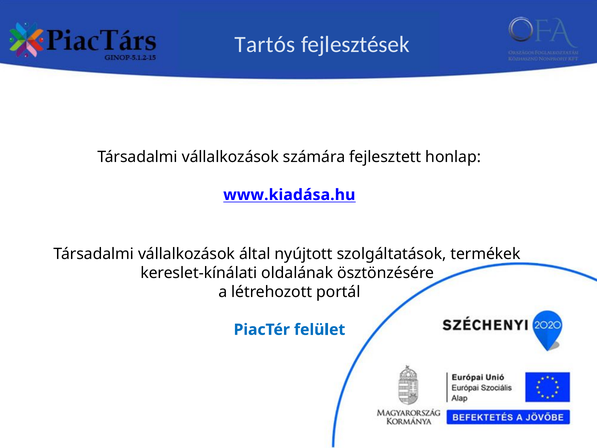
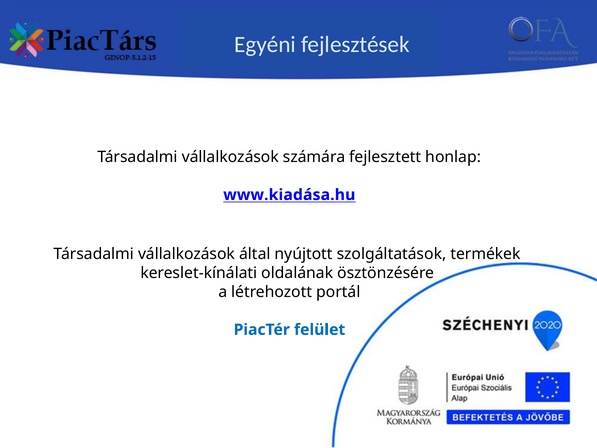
Tartós: Tartós -> Egyéni
